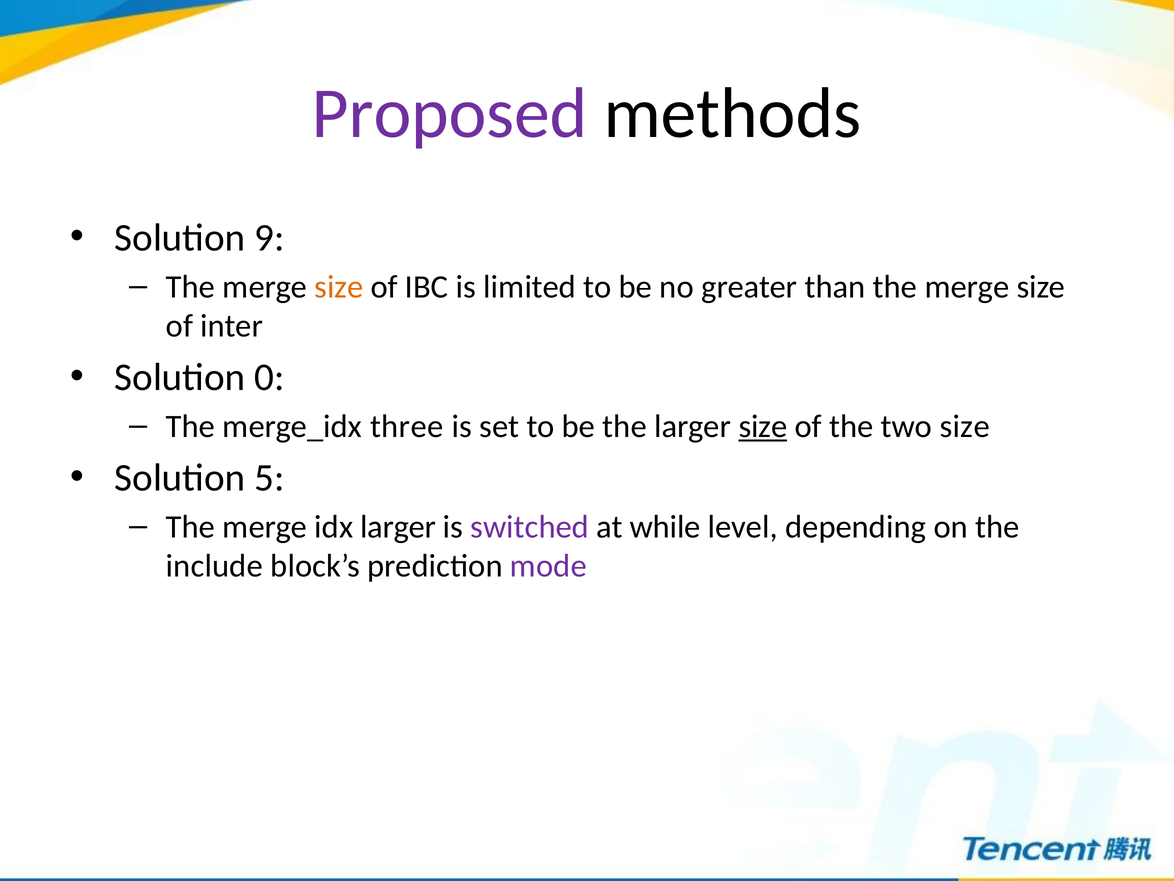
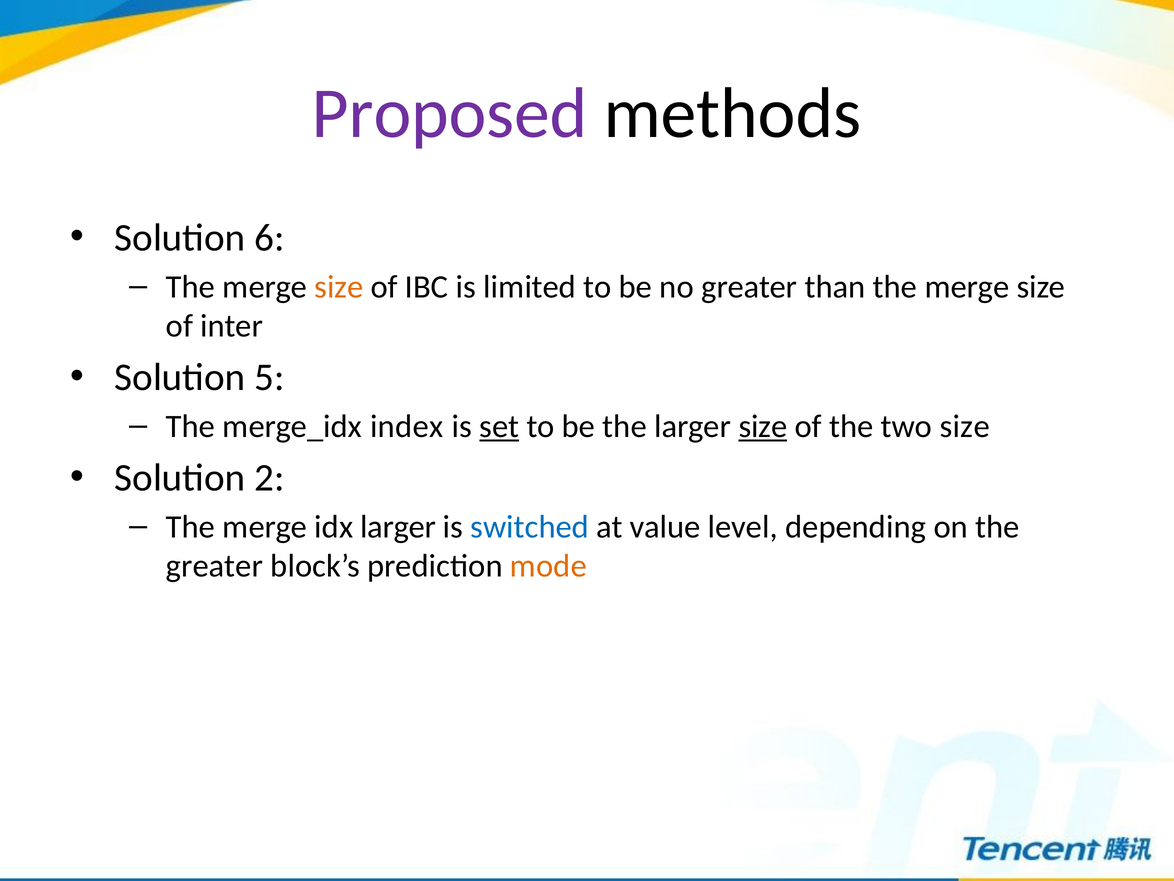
9: 9 -> 6
0: 0 -> 5
three: three -> index
set underline: none -> present
5: 5 -> 2
switched colour: purple -> blue
while: while -> value
include at (214, 566): include -> greater
mode colour: purple -> orange
